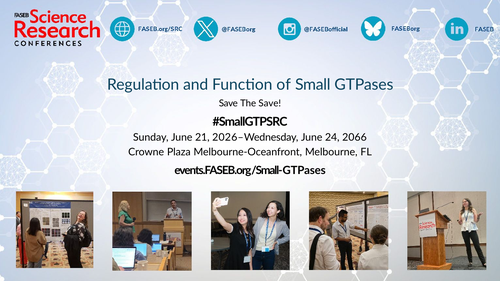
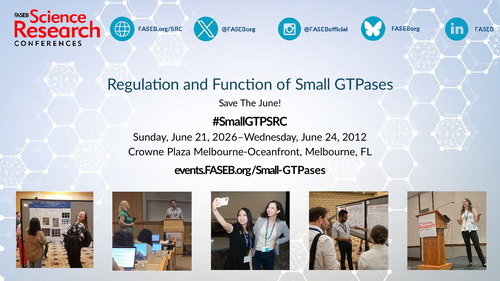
The Save: Save -> June
2066: 2066 -> 2012
